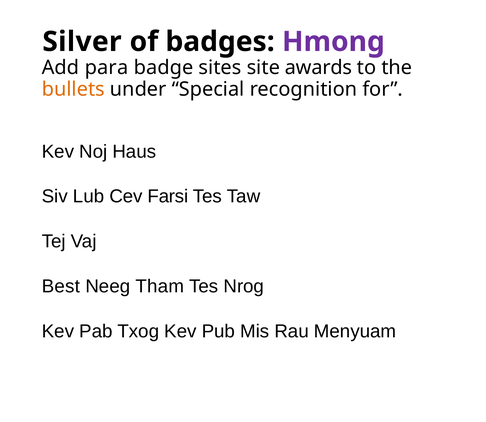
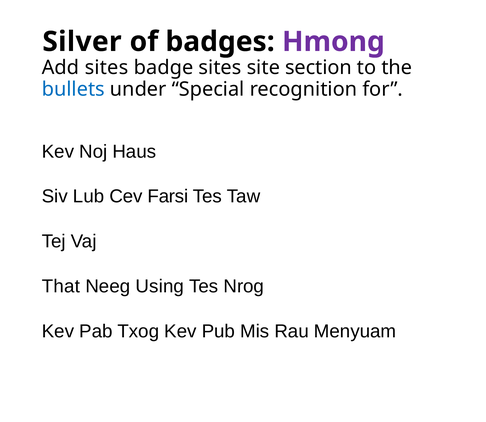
Add para: para -> sites
awards: awards -> section
bullets colour: orange -> blue
Best: Best -> That
Tham: Tham -> Using
